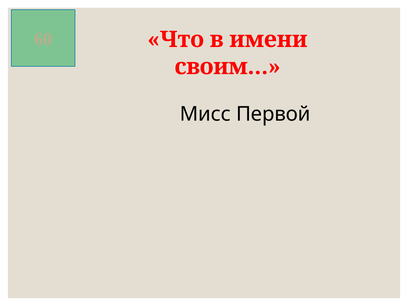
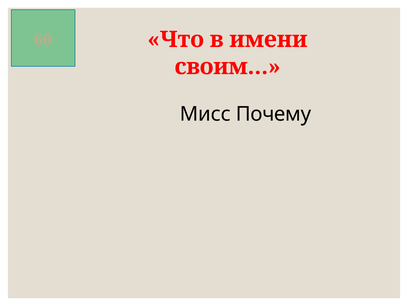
Первой: Первой -> Почему
